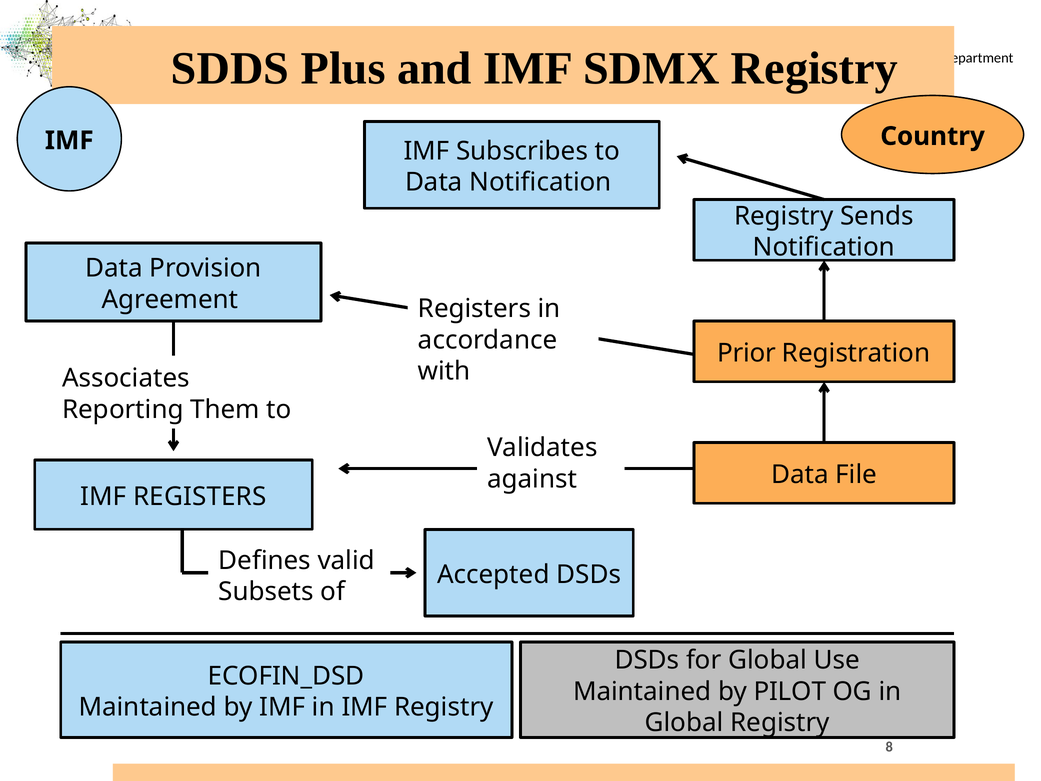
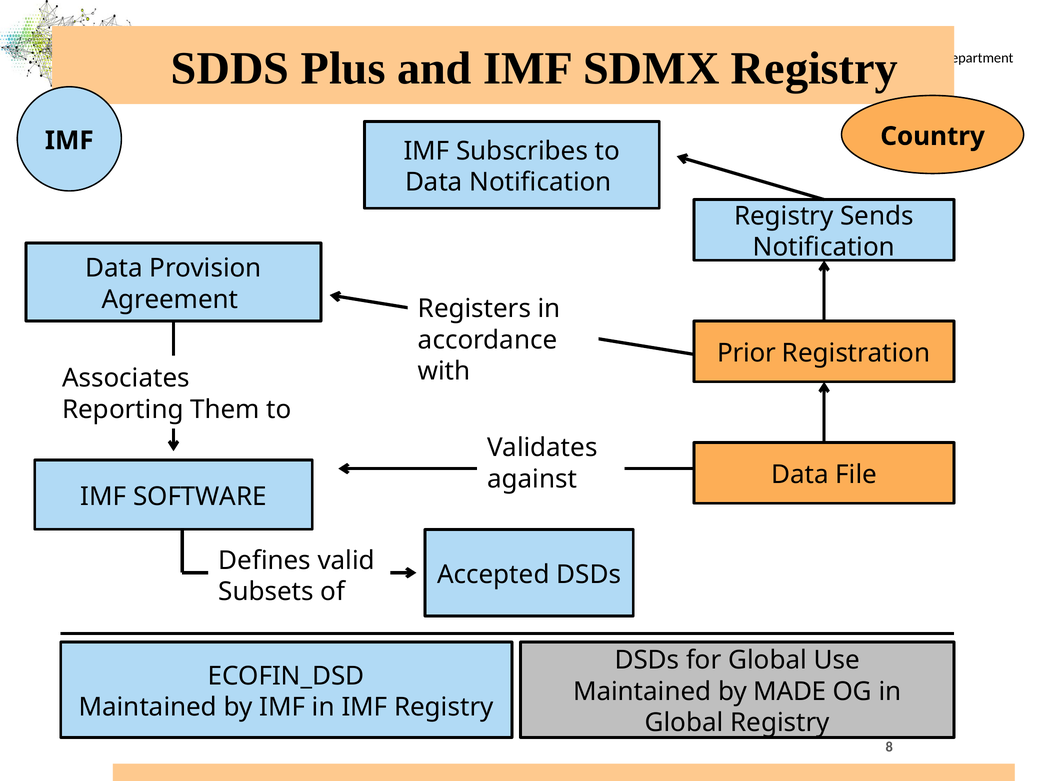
IMF REGISTERS: REGISTERS -> SOFTWARE
PILOT: PILOT -> MADE
